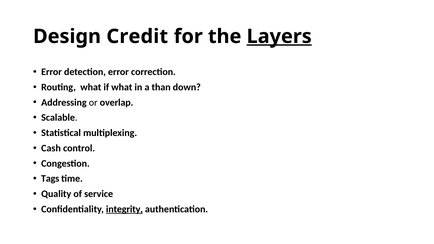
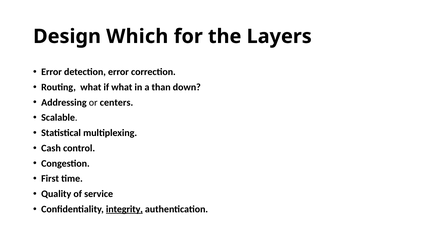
Credit: Credit -> Which
Layers underline: present -> none
overlap: overlap -> centers
Tags: Tags -> First
